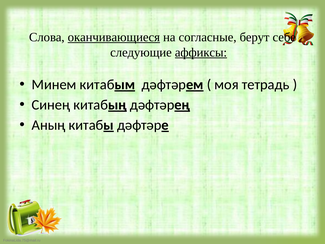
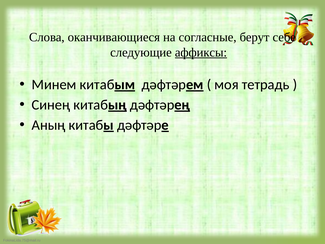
оканчивающиеся underline: present -> none
